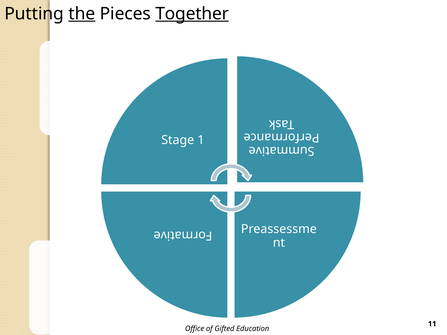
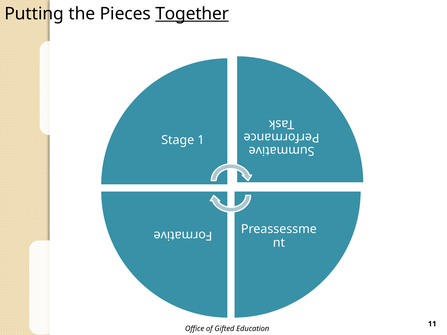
the underline: present -> none
